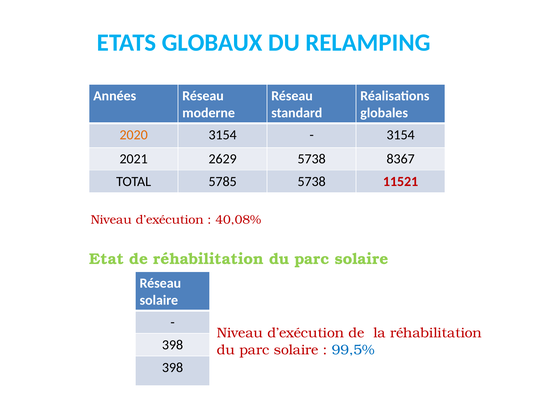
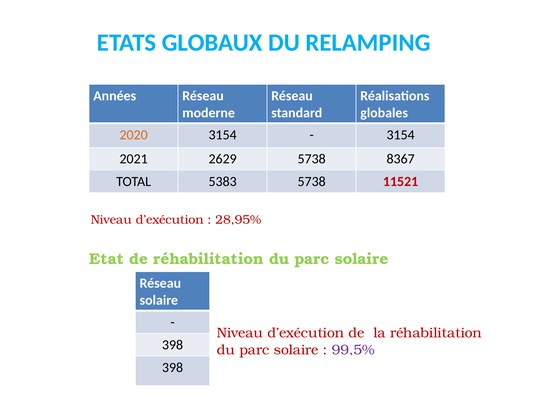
5785: 5785 -> 5383
40,08%: 40,08% -> 28,95%
99,5% colour: blue -> purple
